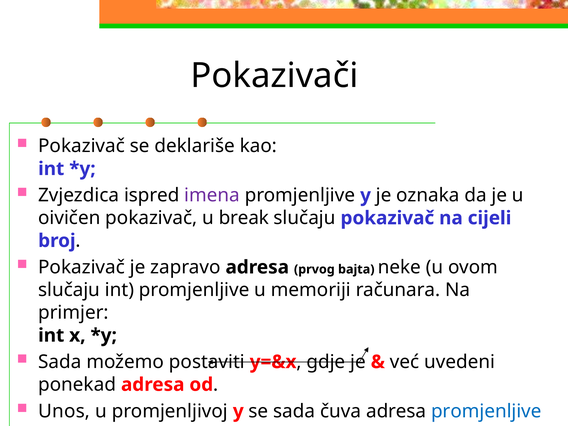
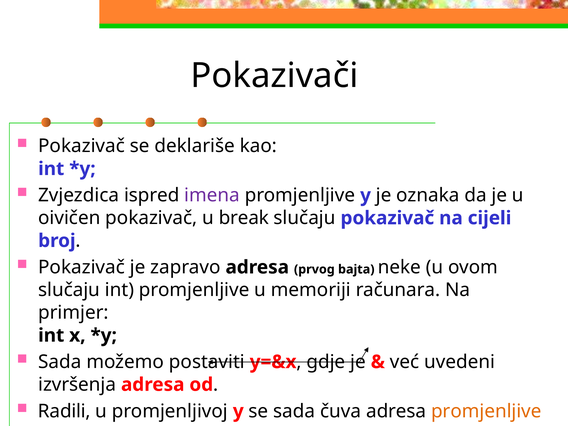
ponekad: ponekad -> izvršenja
Unos: Unos -> Radili
promjenljive at (486, 411) colour: blue -> orange
